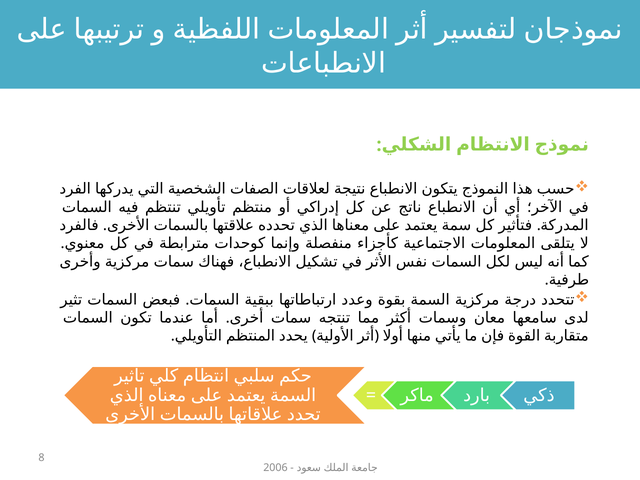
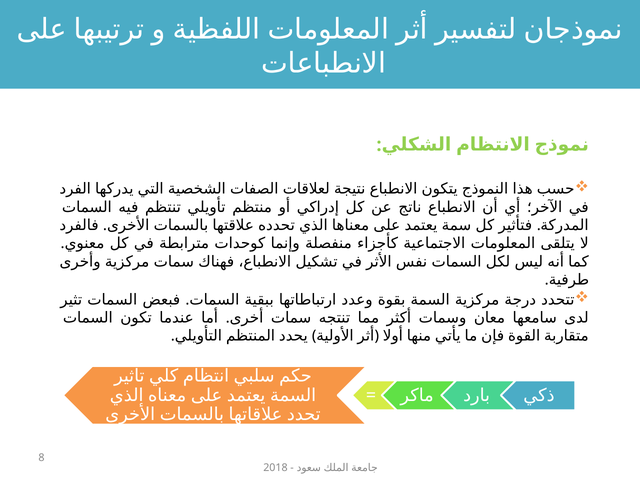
2006: 2006 -> 2018
